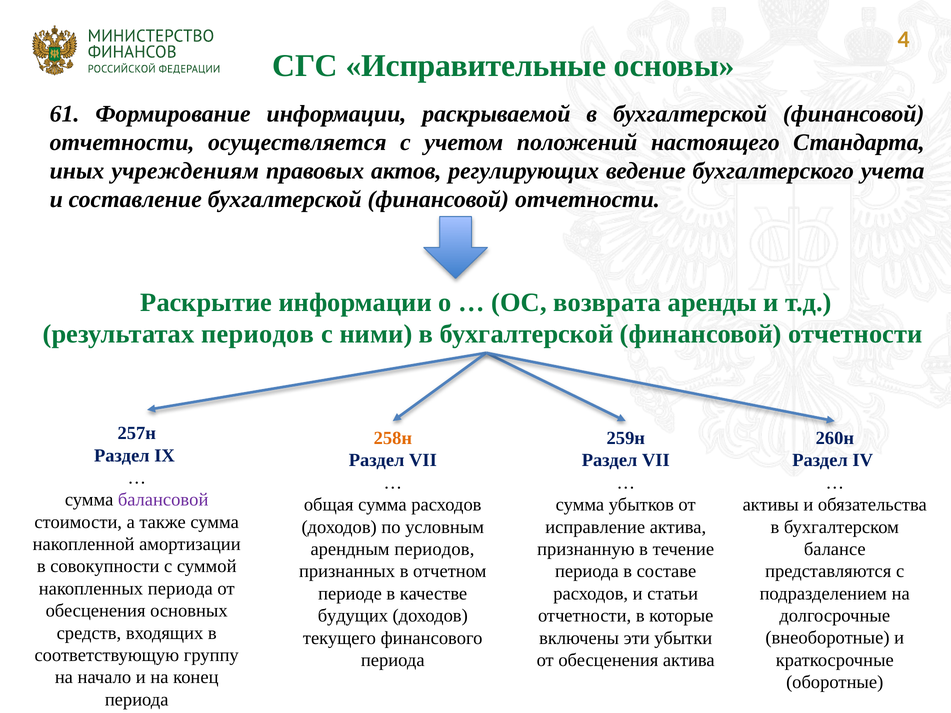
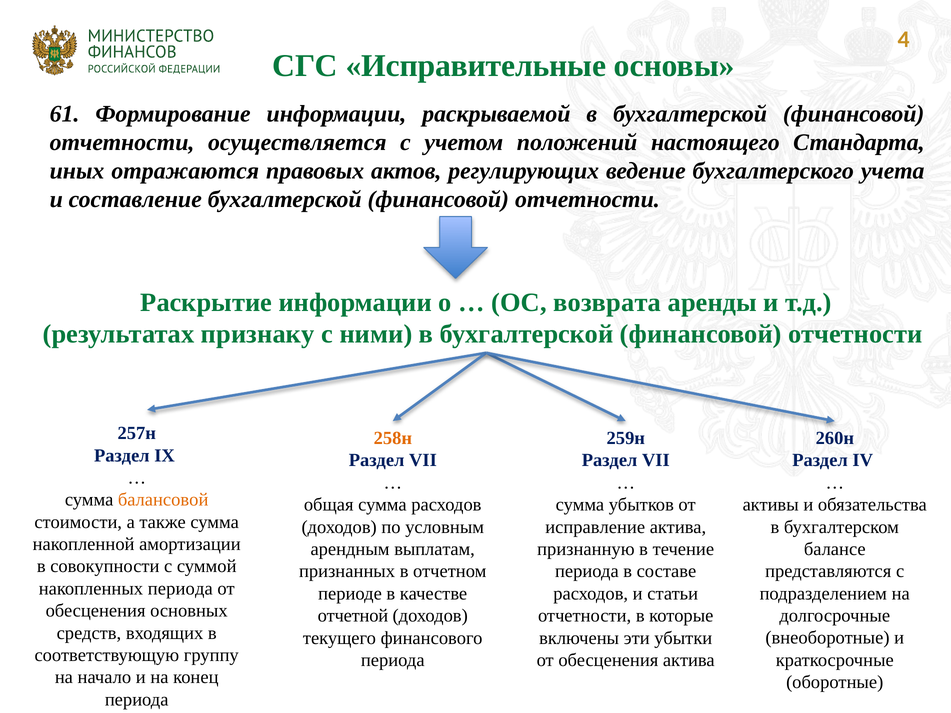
учреждениям: учреждениям -> отражаются
результатах периодов: периодов -> признаку
балансовой colour: purple -> orange
арендным периодов: периодов -> выплатам
будущих: будущих -> отчетной
